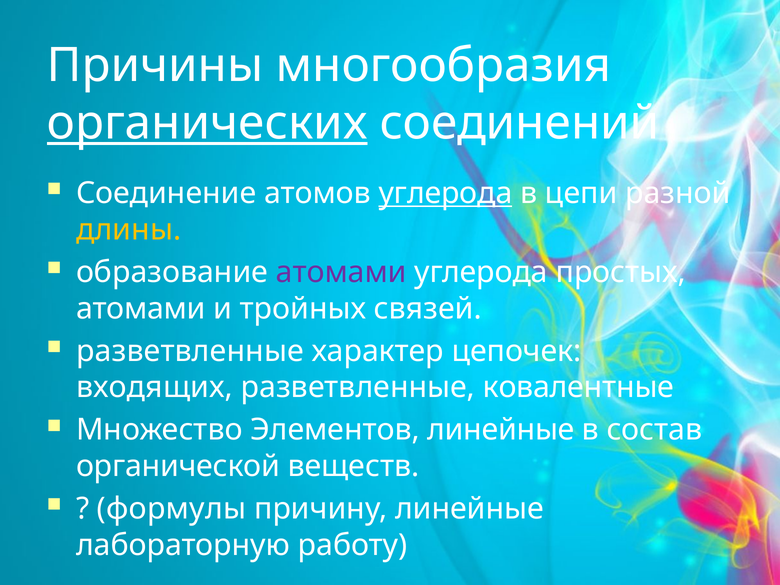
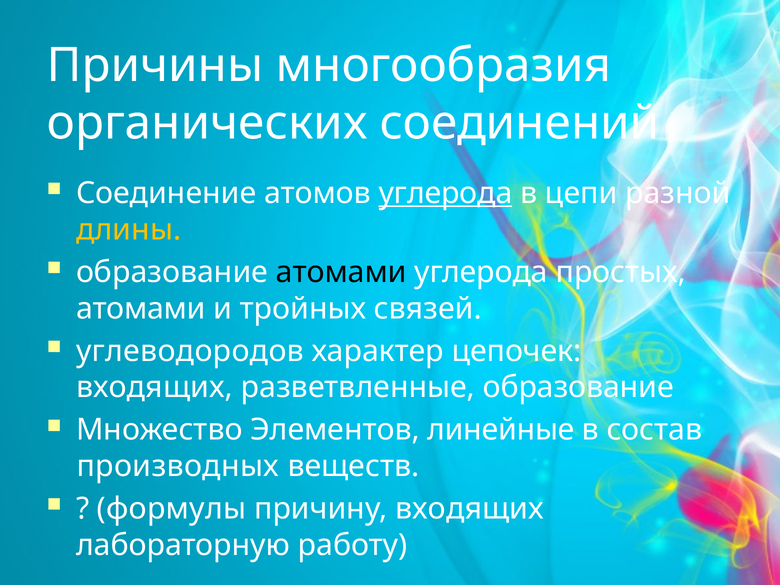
органических underline: present -> none
атомами at (341, 272) colour: purple -> black
разветвленные at (190, 351): разветвленные -> углеводородов
разветвленные ковалентные: ковалентные -> образование
органической: органической -> производных
причину линейные: линейные -> входящих
